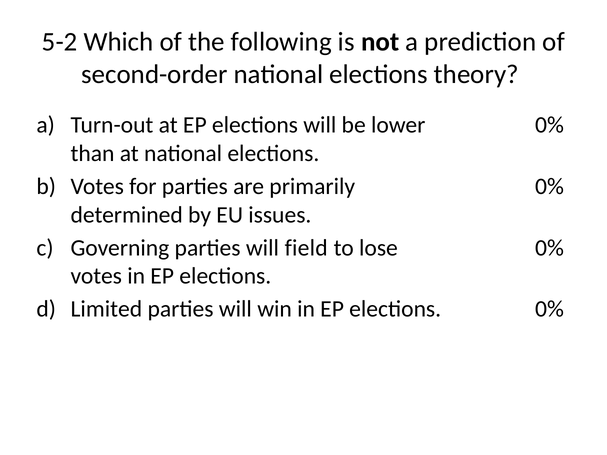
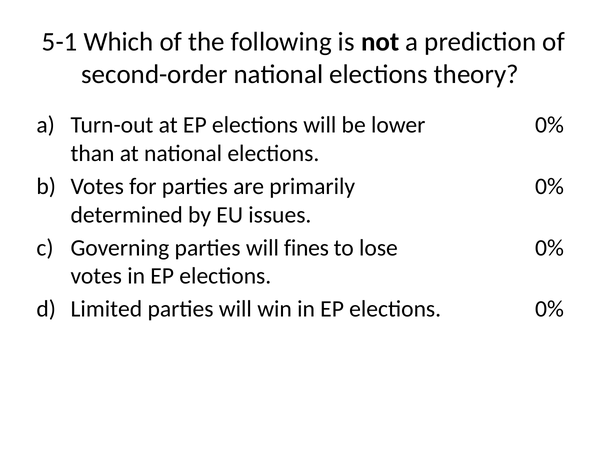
5-2: 5-2 -> 5-1
field: field -> fines
